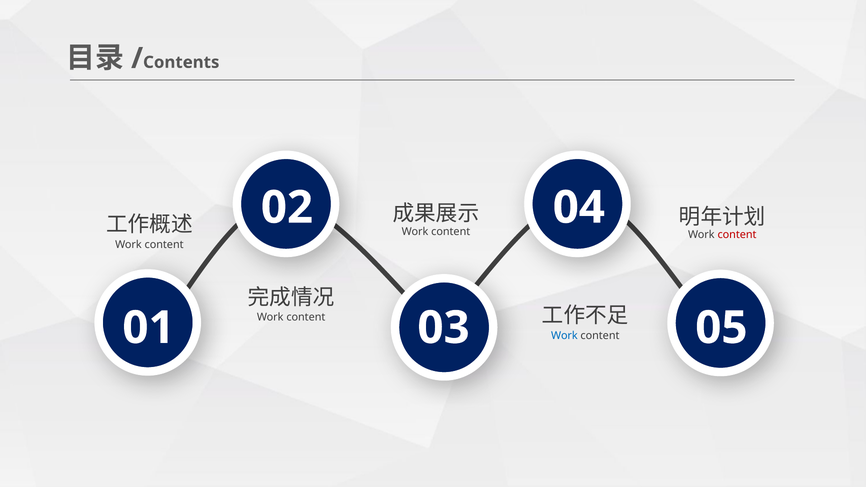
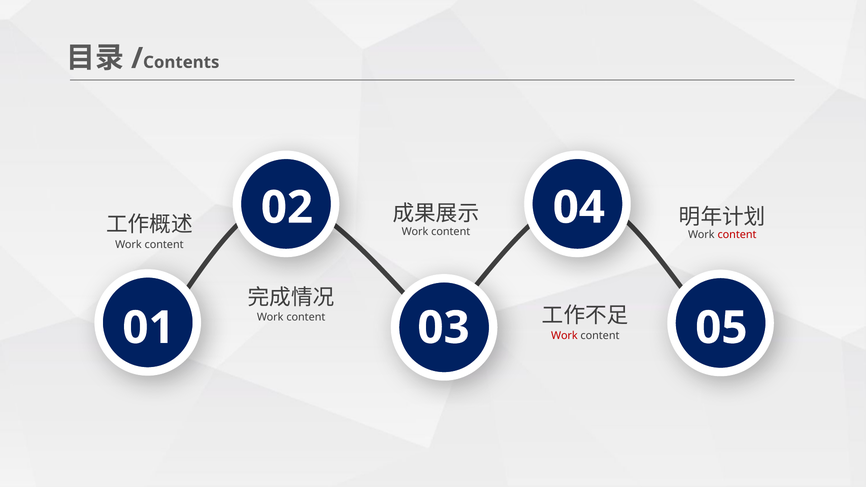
Work at (564, 336) colour: blue -> red
